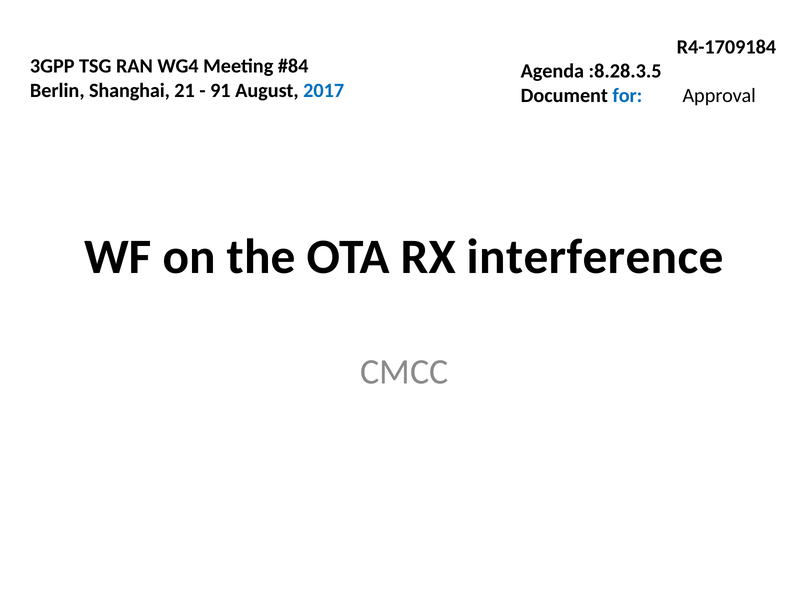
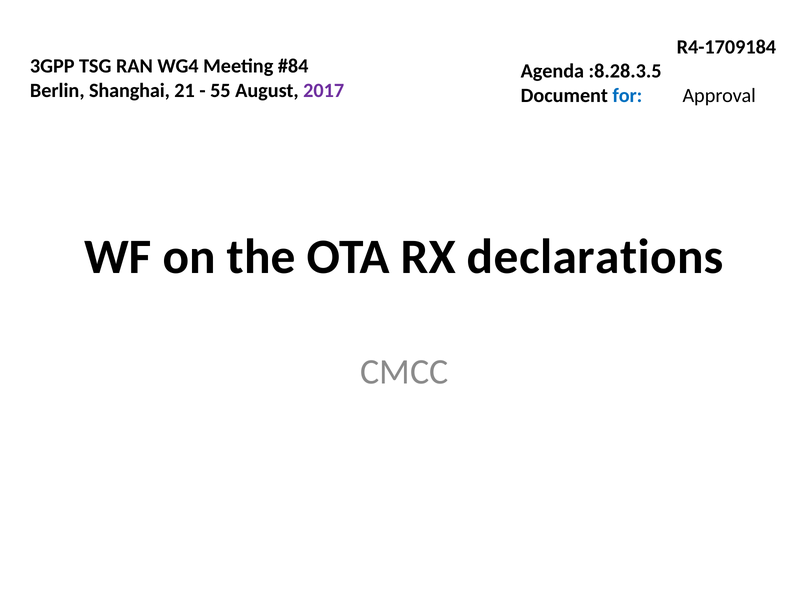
91: 91 -> 55
2017 colour: blue -> purple
interference: interference -> declarations
